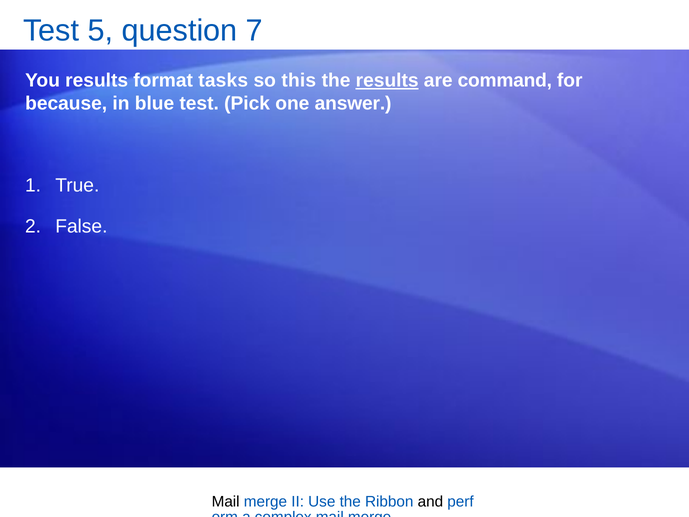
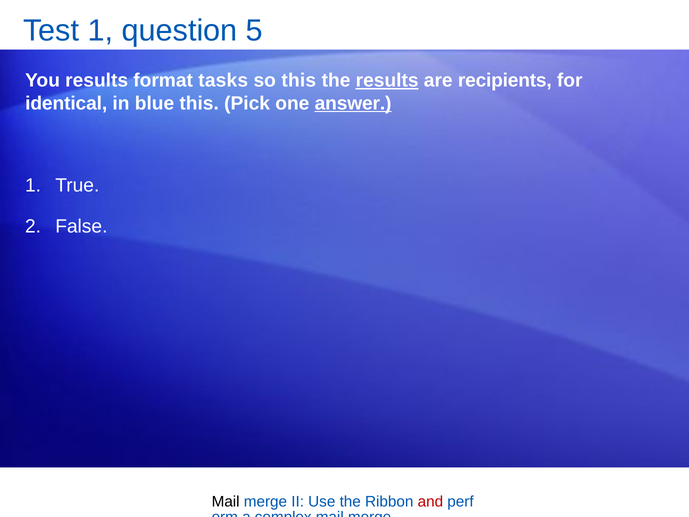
Test 5: 5 -> 1
7: 7 -> 5
command: command -> recipients
because: because -> identical
blue test: test -> this
answer underline: none -> present
and colour: black -> red
